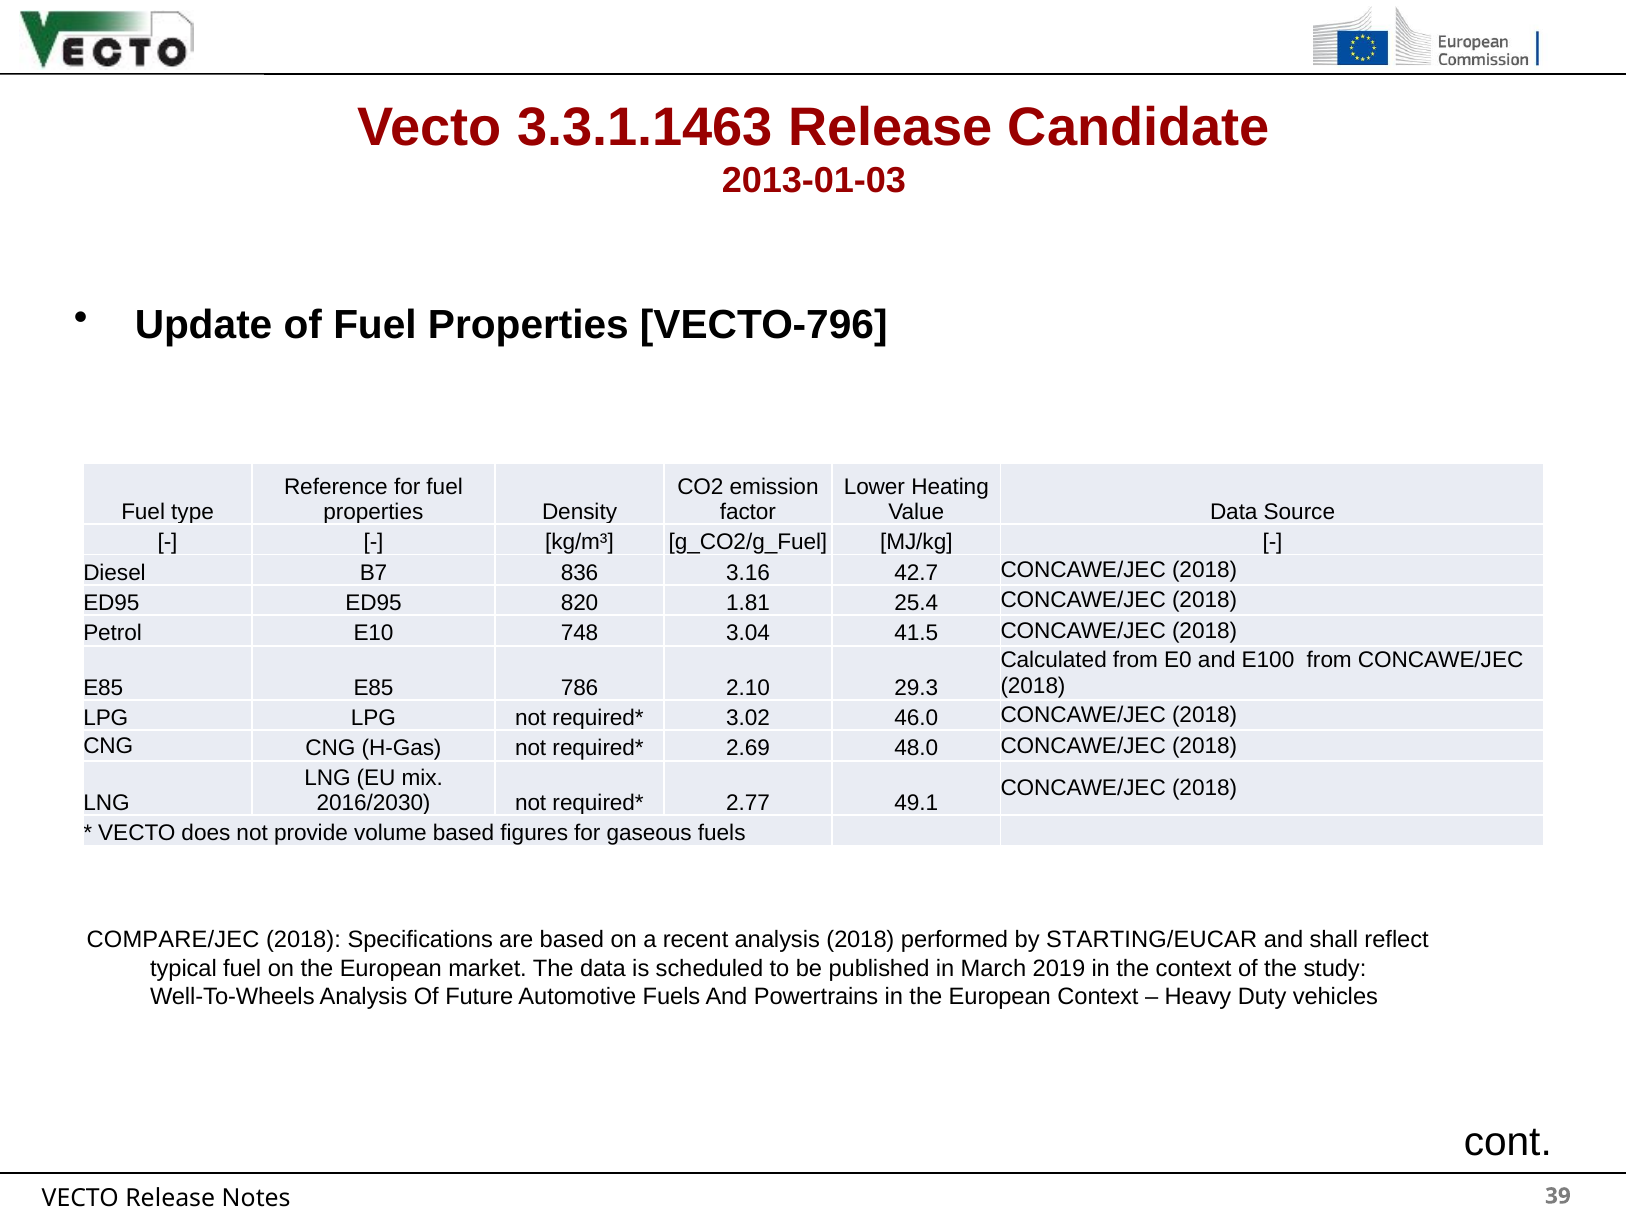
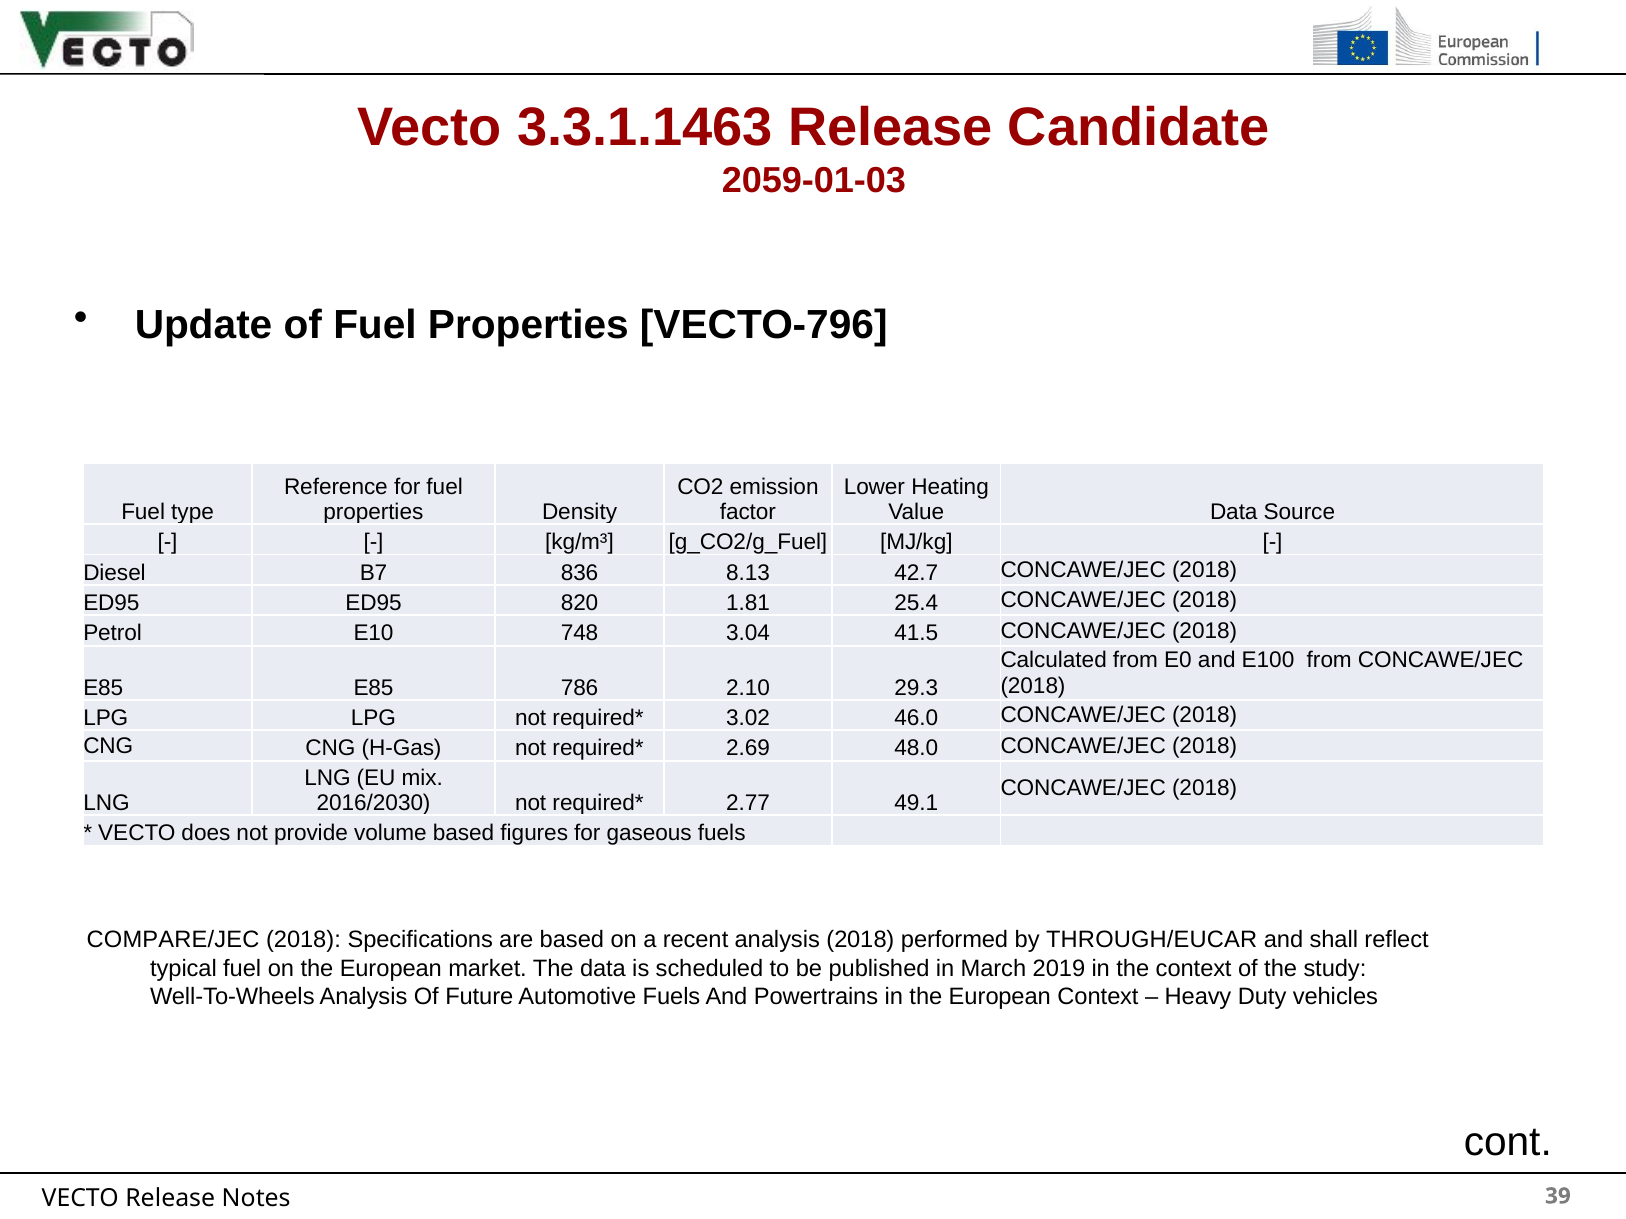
2013-01-03: 2013-01-03 -> 2059-01-03
3.16: 3.16 -> 8.13
STARTING/EUCAR: STARTING/EUCAR -> THROUGH/EUCAR
